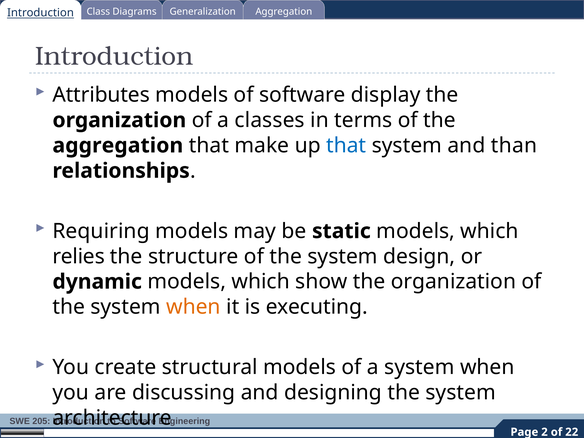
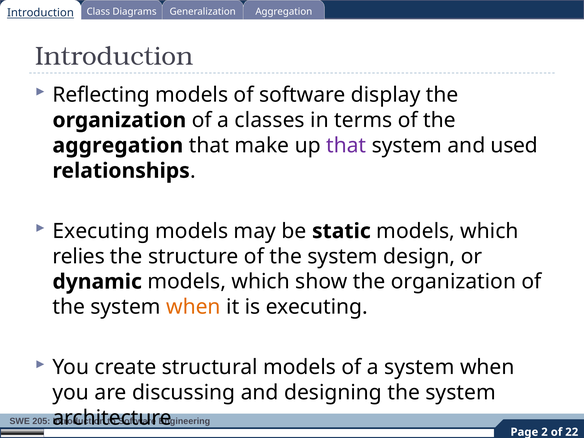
Attributes: Attributes -> Reflecting
that at (346, 146) colour: blue -> purple
than: than -> used
Requiring at (101, 231): Requiring -> Executing
